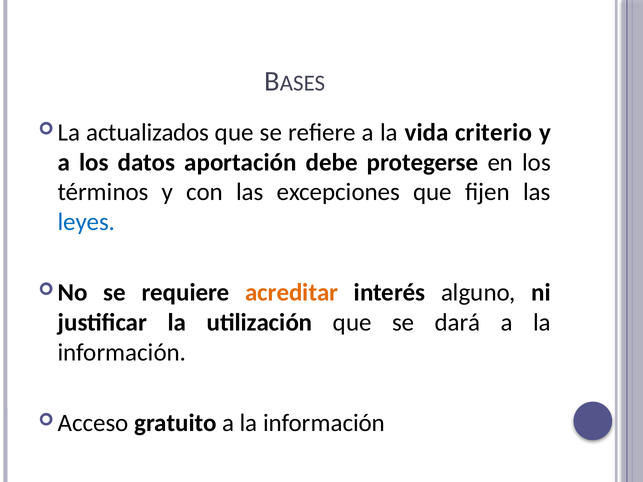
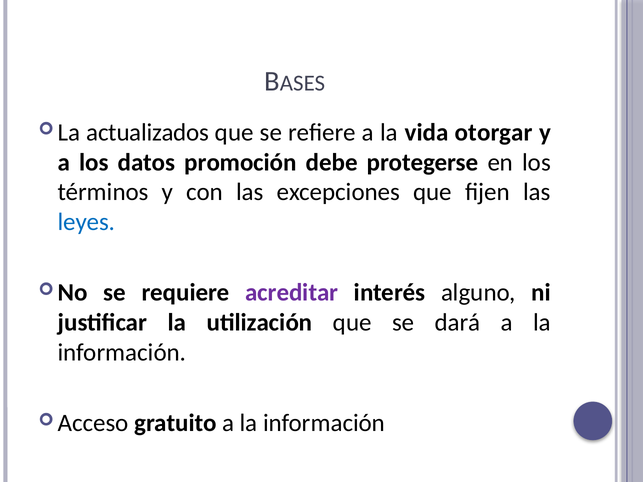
criterio: criterio -> otorgar
aportación: aportación -> promoción
acreditar colour: orange -> purple
